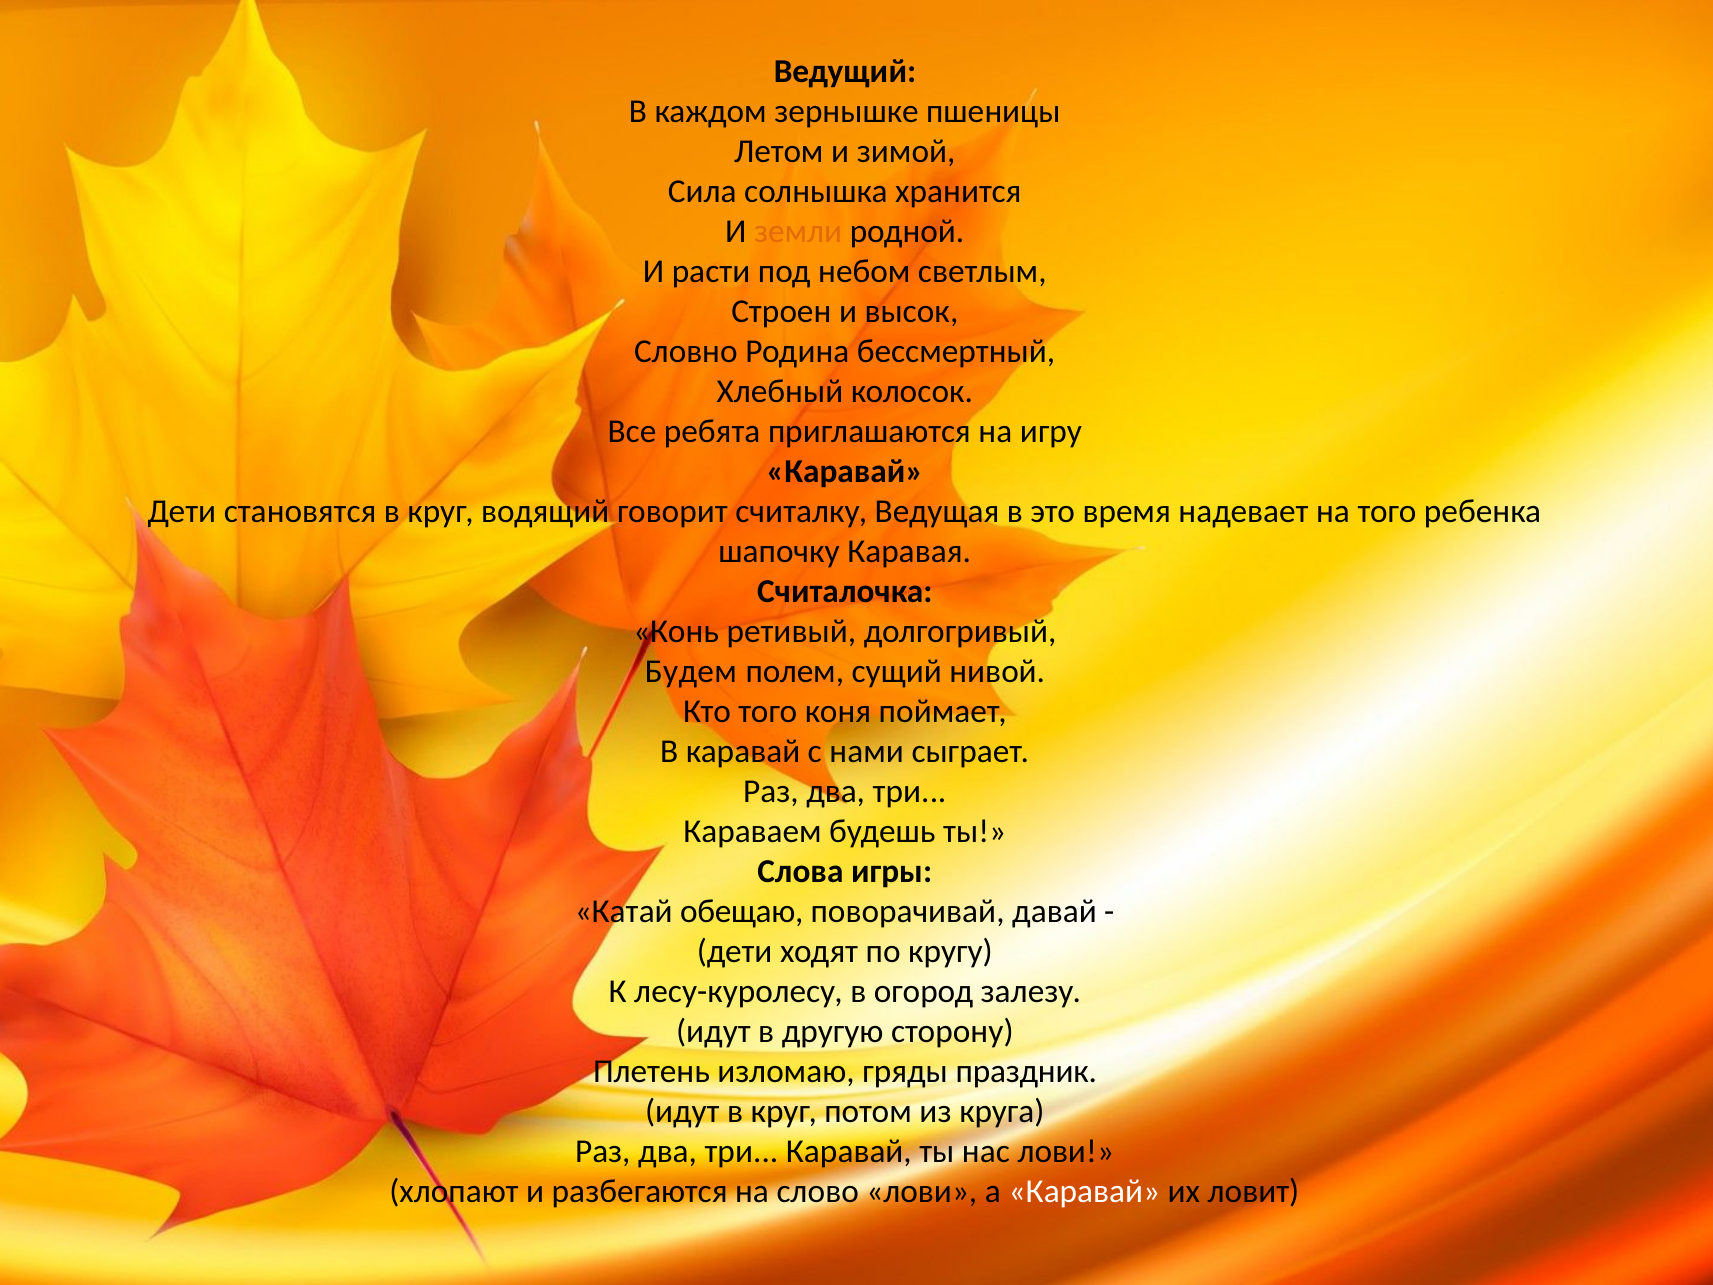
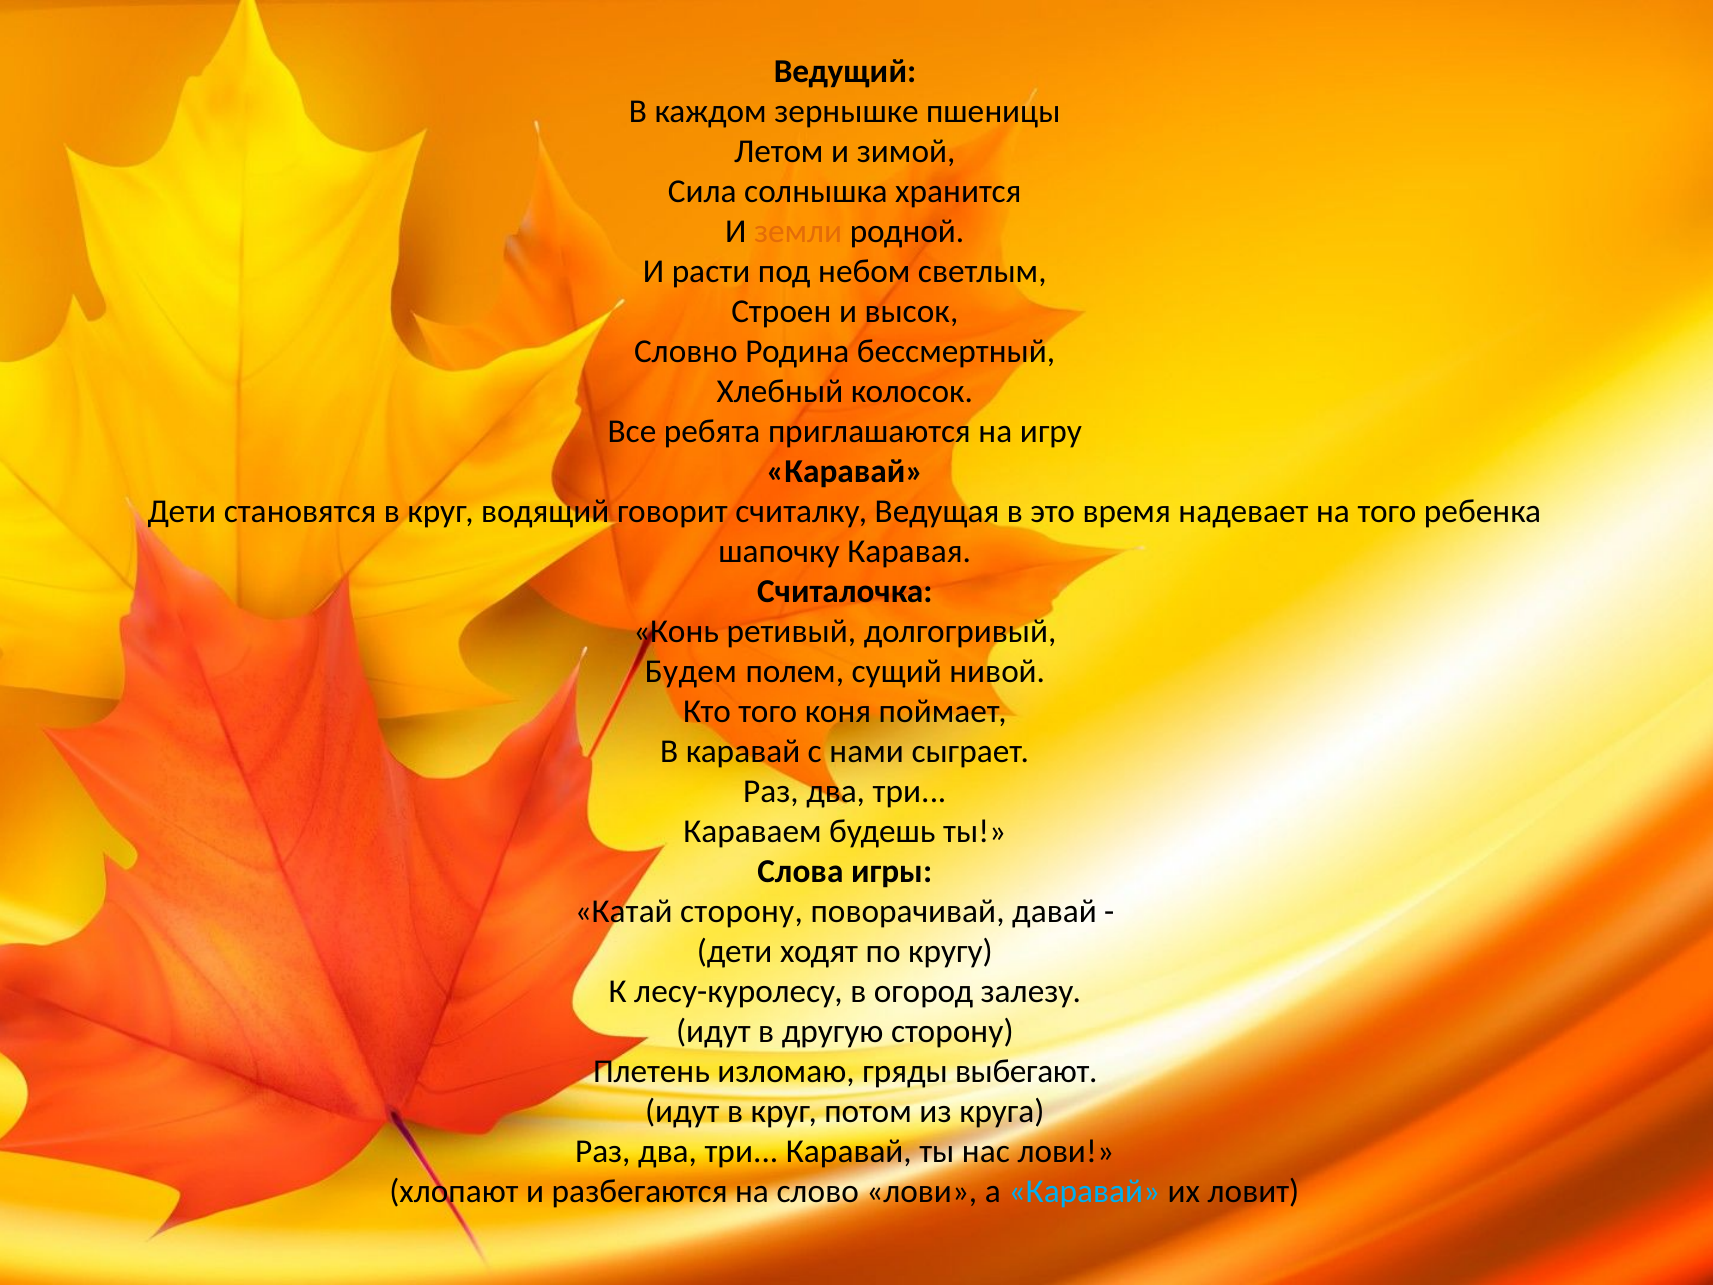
Катай обещаю: обещаю -> сторону
праздник: праздник -> выбегают
Каравай at (1084, 1191) colour: white -> light blue
